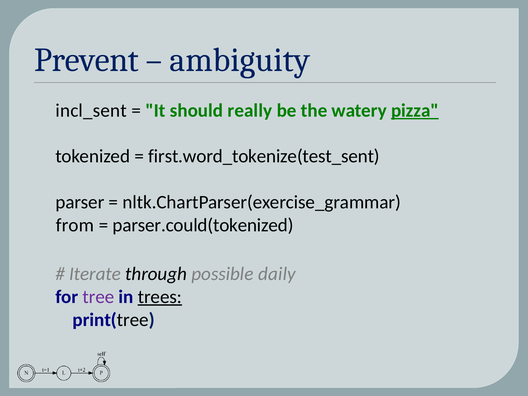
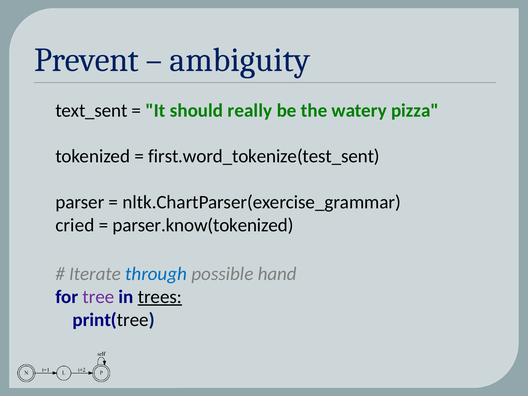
incl_sent: incl_sent -> text_sent
pizza underline: present -> none
from: from -> cried
parser.could(tokenized: parser.could(tokenized -> parser.know(tokenized
through colour: black -> blue
daily: daily -> hand
